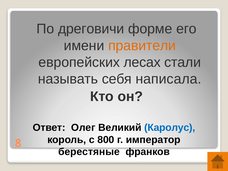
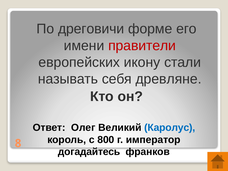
правители colour: orange -> red
лесах: лесах -> икону
написала: написала -> древляне
берестяные: берестяные -> догадайтесь
